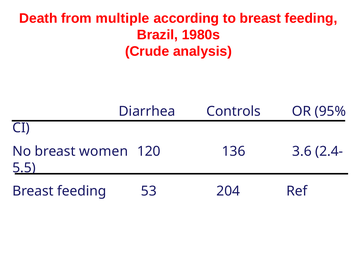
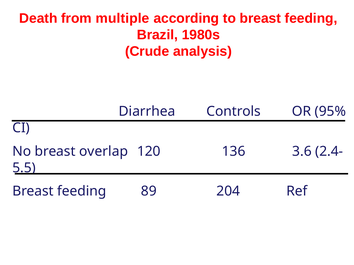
women: women -> overlap
53: 53 -> 89
